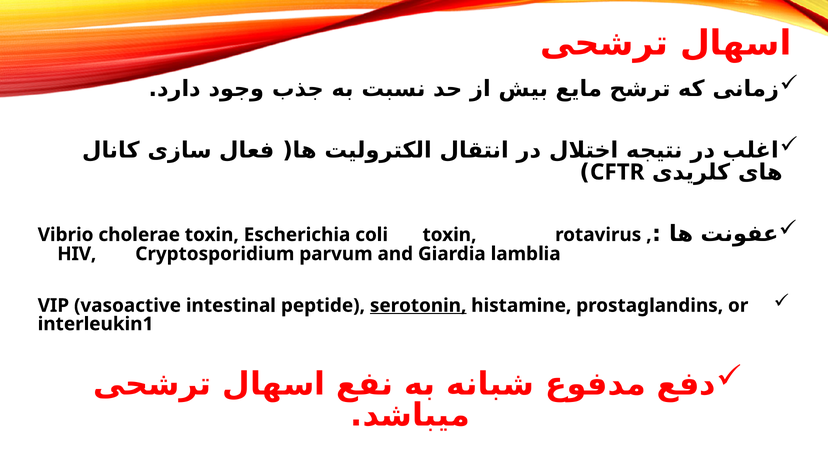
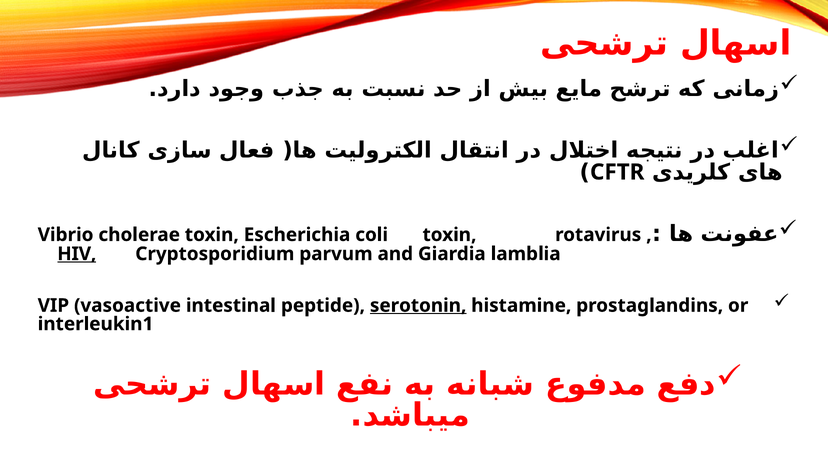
HIV underline: none -> present
